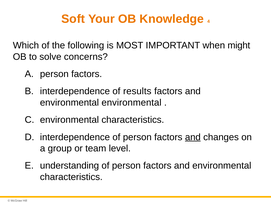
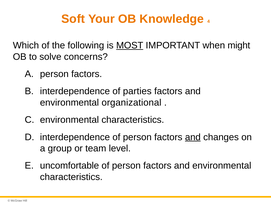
MOST underline: none -> present
results: results -> parties
environmental environmental: environmental -> organizational
understanding: understanding -> uncomfortable
